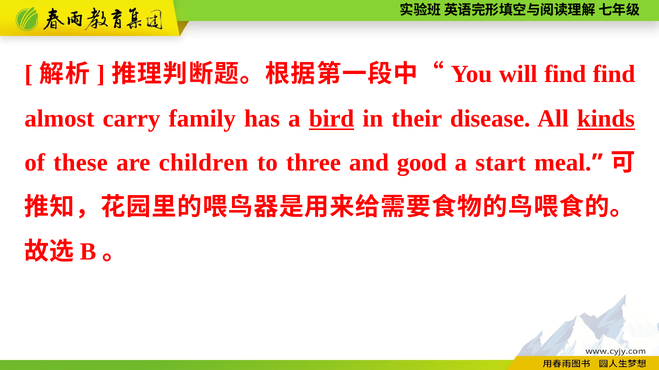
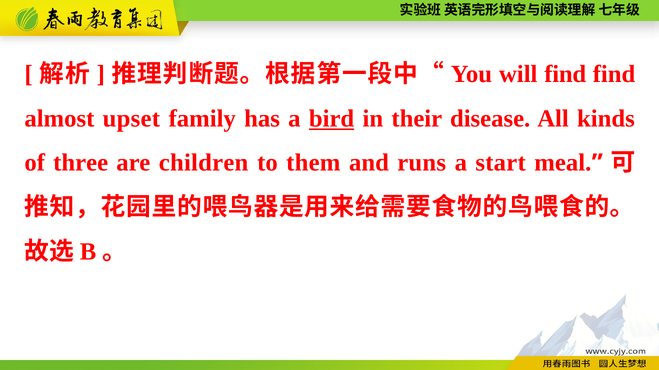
carry: carry -> upset
kinds underline: present -> none
these: these -> three
three: three -> them
good: good -> runs
